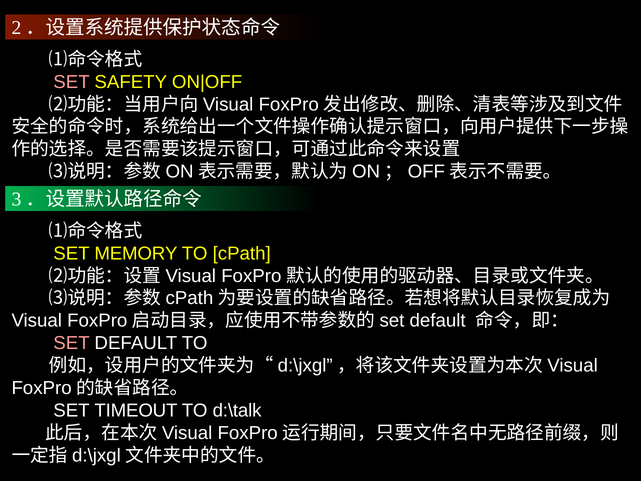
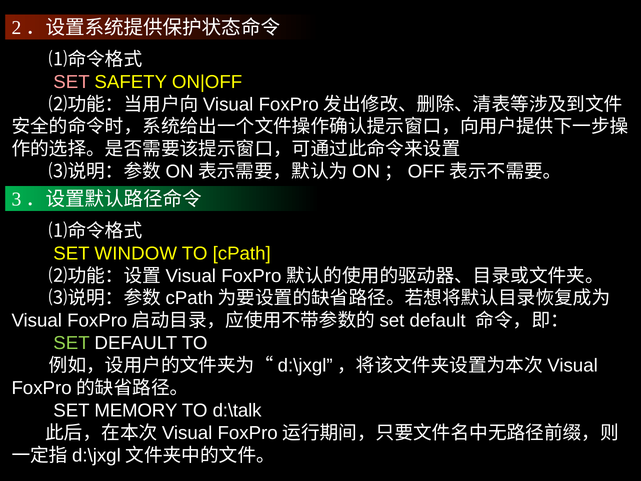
MEMORY: MEMORY -> WINDOW
SET at (72, 343) colour: pink -> light green
TIMEOUT: TIMEOUT -> MEMORY
